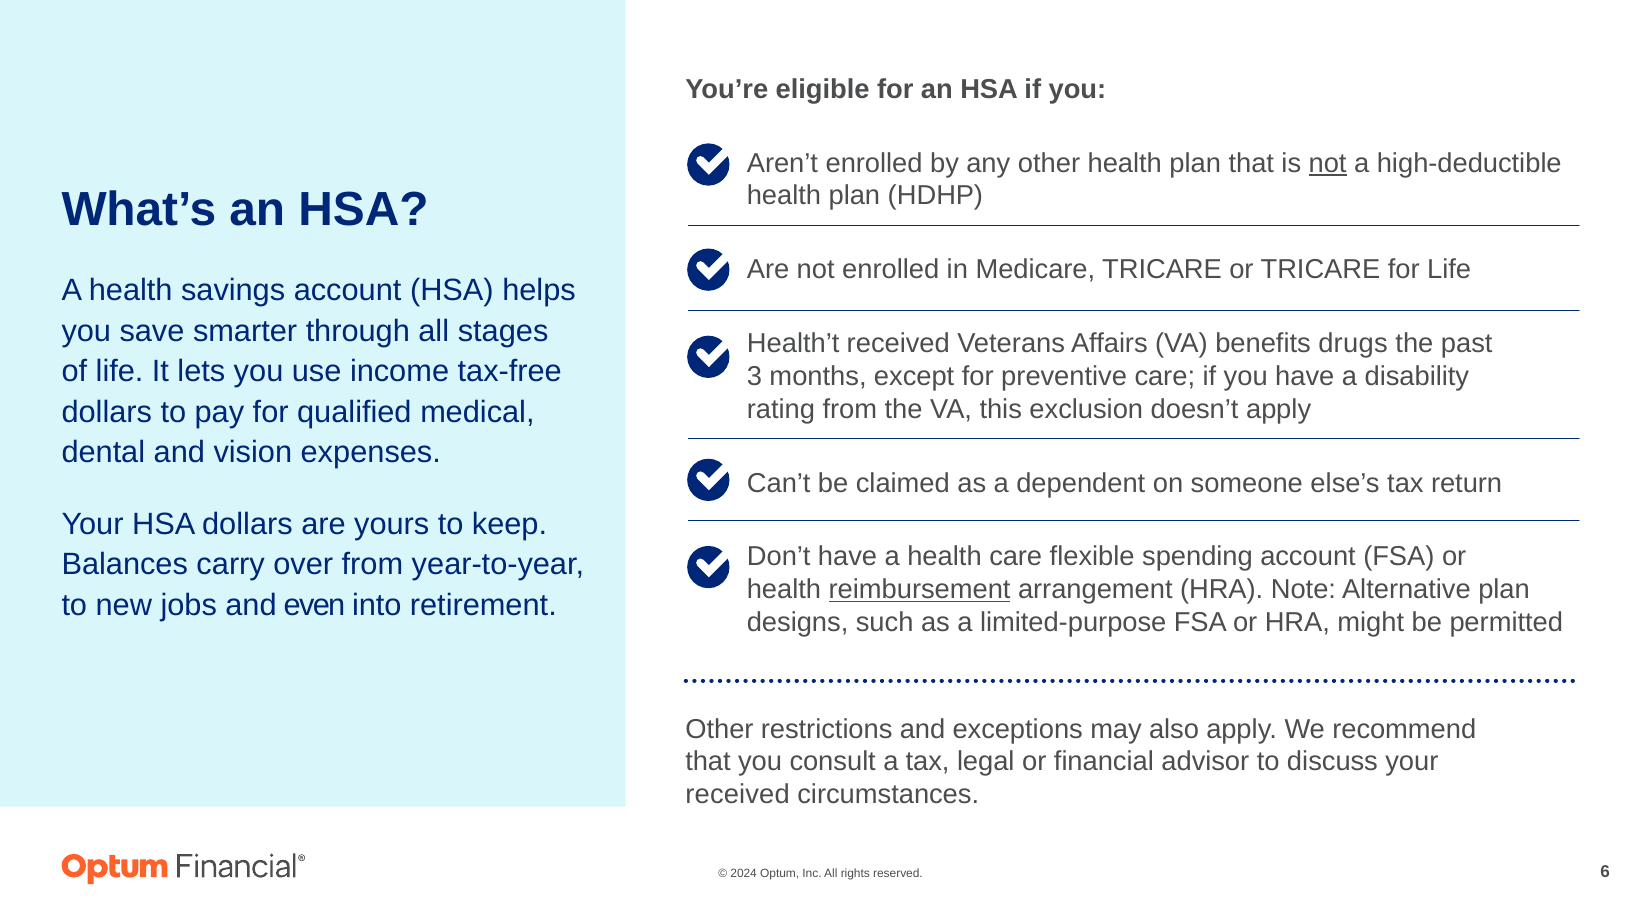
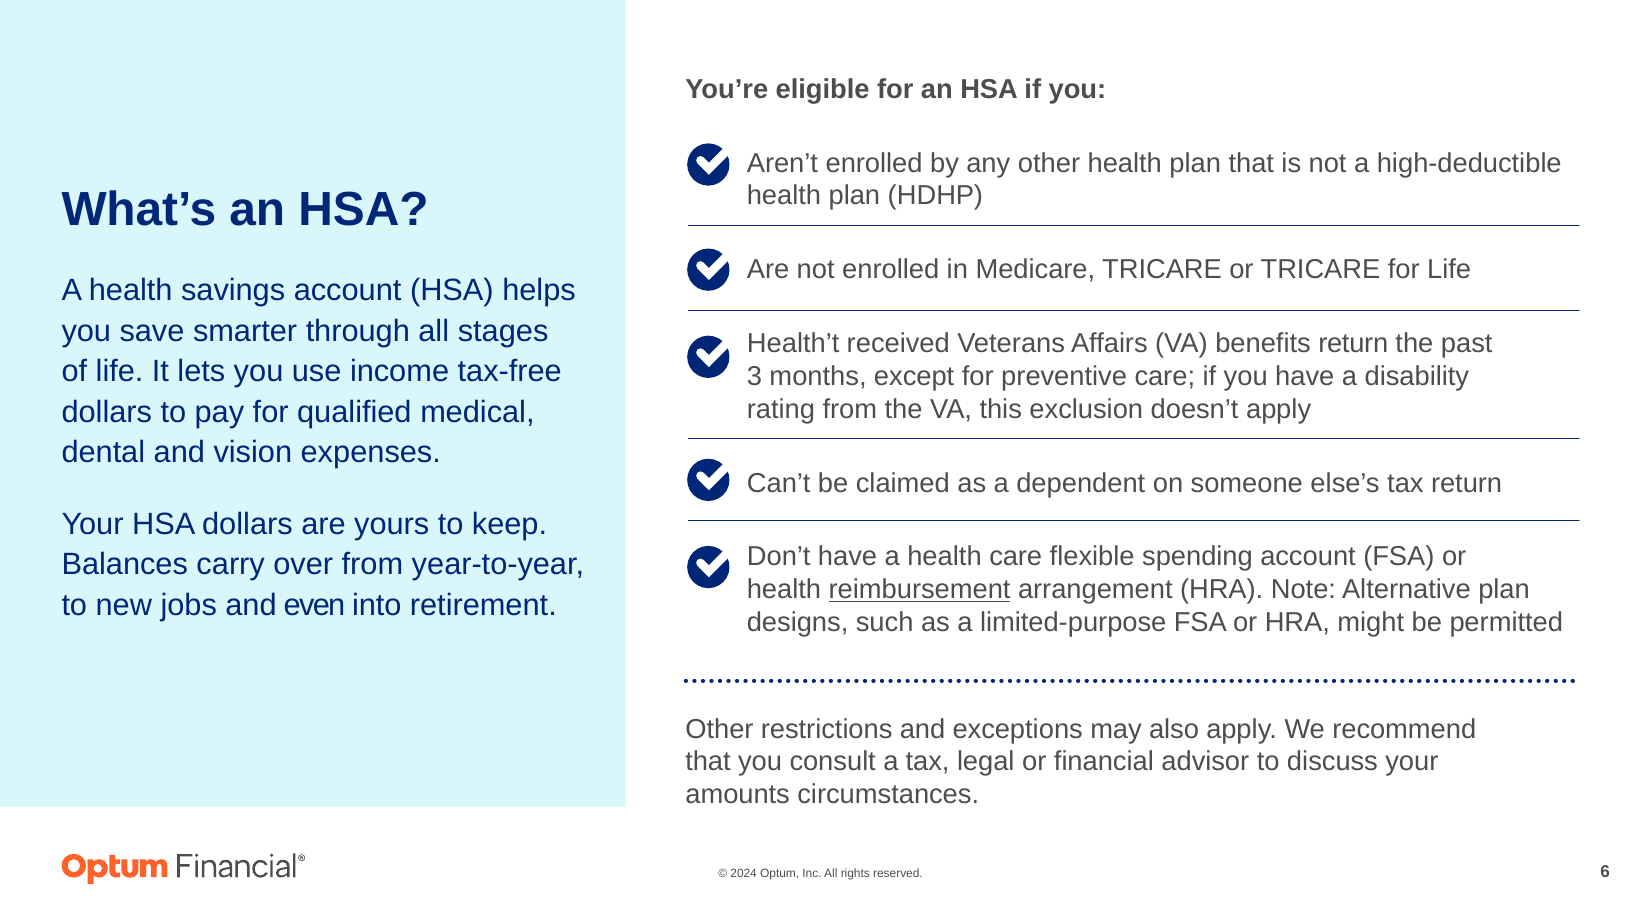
not at (1328, 163) underline: present -> none
benefits drugs: drugs -> return
received at (738, 795): received -> amounts
